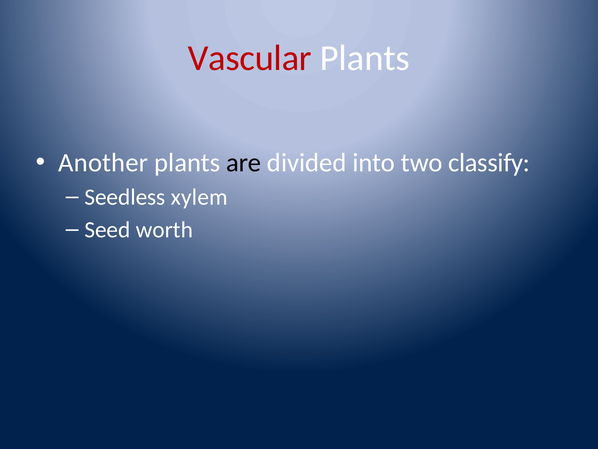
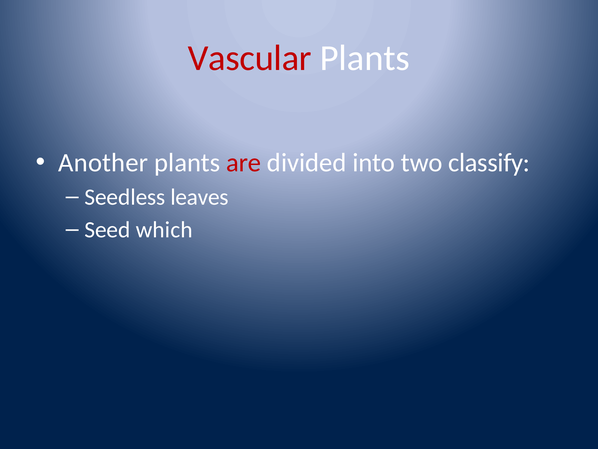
are colour: black -> red
xylem: xylem -> leaves
worth: worth -> which
